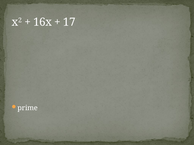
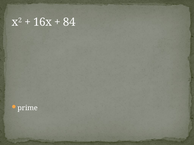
17: 17 -> 84
